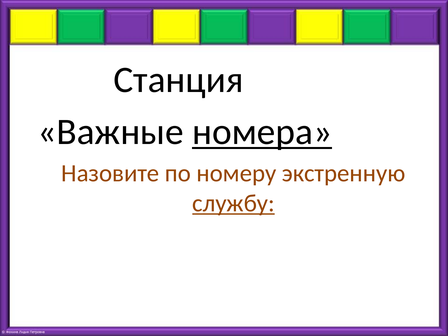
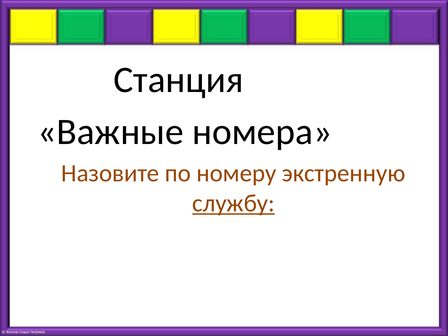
номера underline: present -> none
